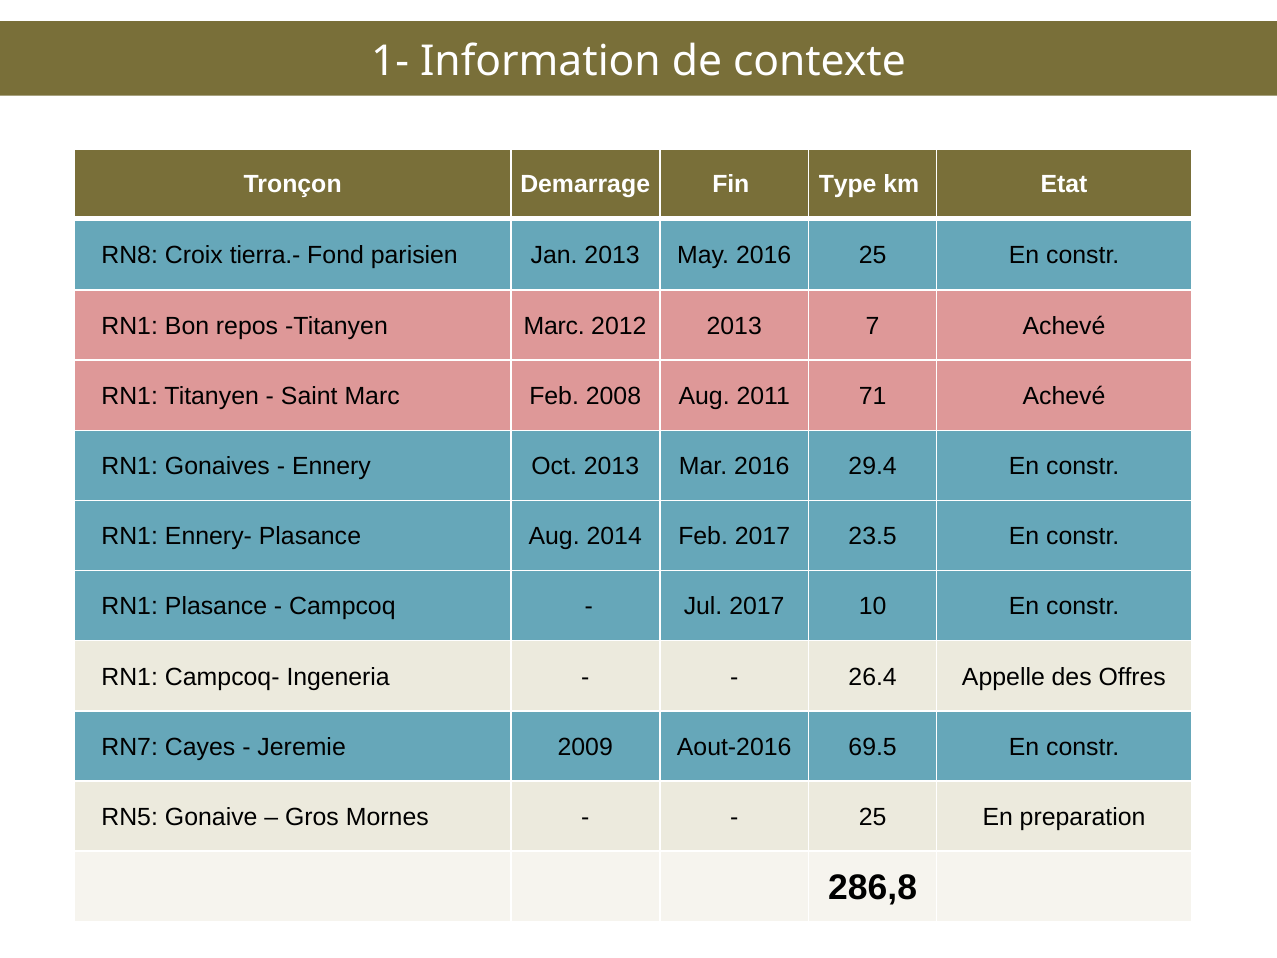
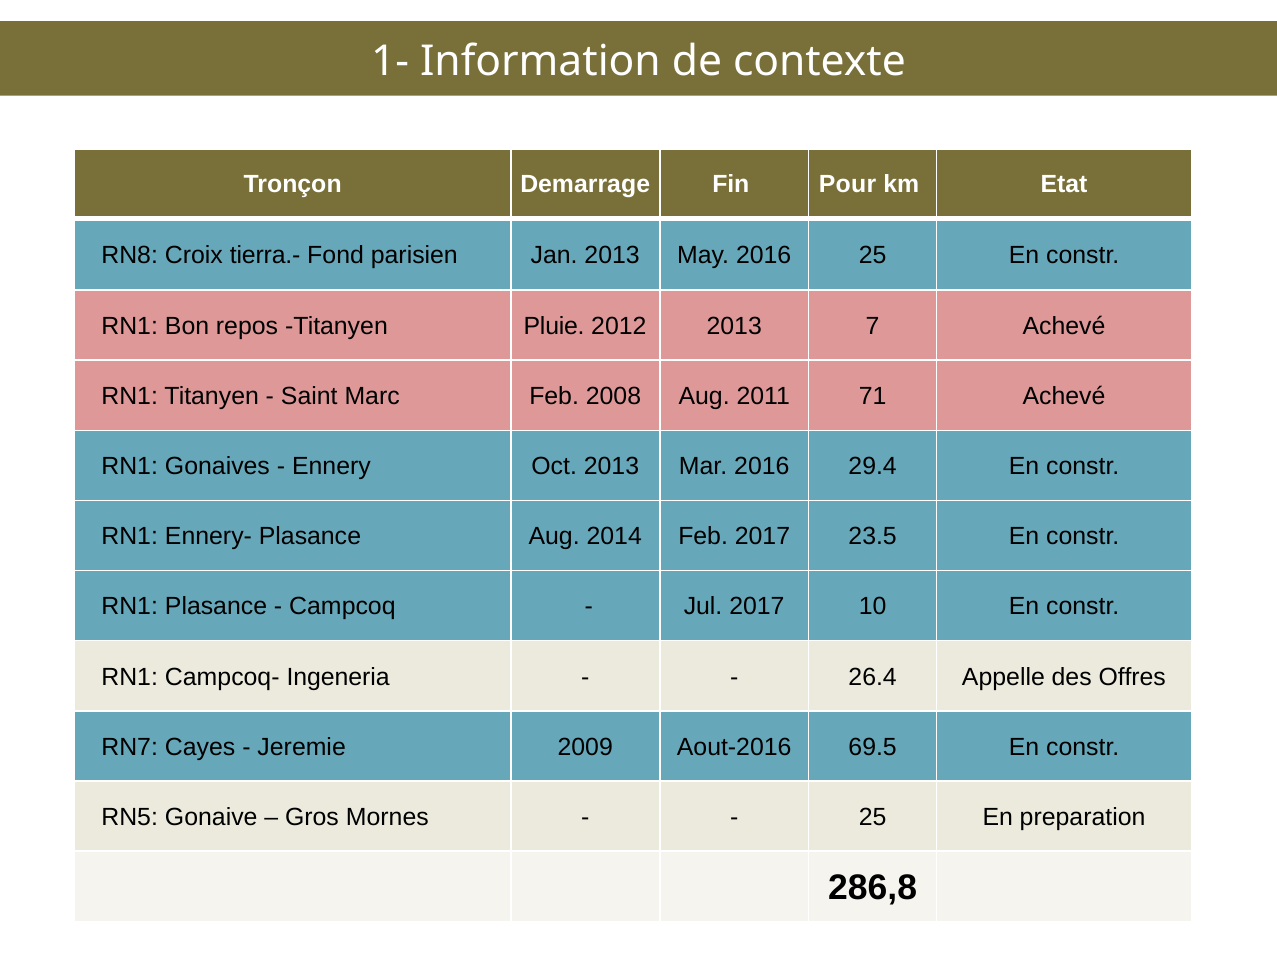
Type: Type -> Pour
Titanyen Marc: Marc -> Pluie
